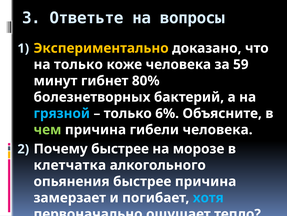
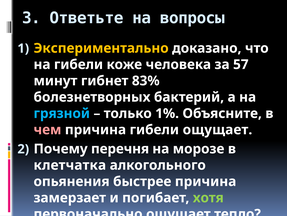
на только: только -> гибели
59: 59 -> 57
80%: 80% -> 83%
6%: 6% -> 1%
чем colour: light green -> pink
гибели человека: человека -> ощущает
Почему быстрее: быстрее -> перечня
хотя colour: light blue -> light green
